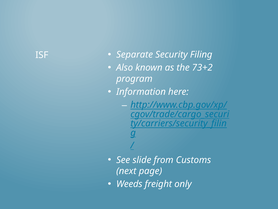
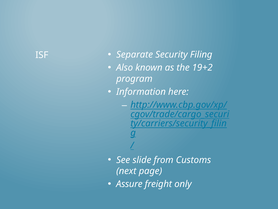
73+2: 73+2 -> 19+2
Weeds: Weeds -> Assure
